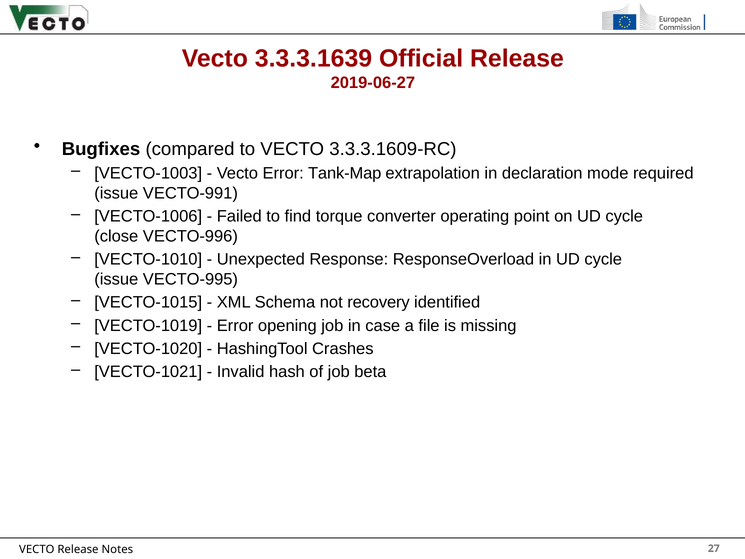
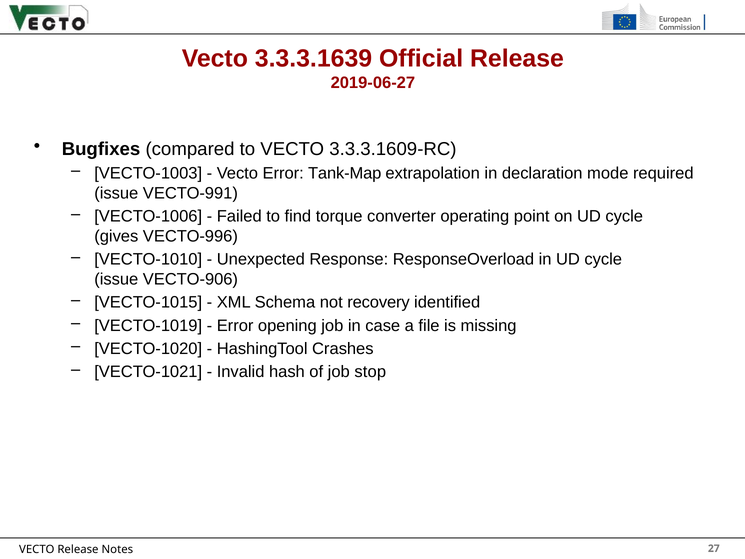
close: close -> gives
VECTO-995: VECTO-995 -> VECTO-906
beta: beta -> stop
